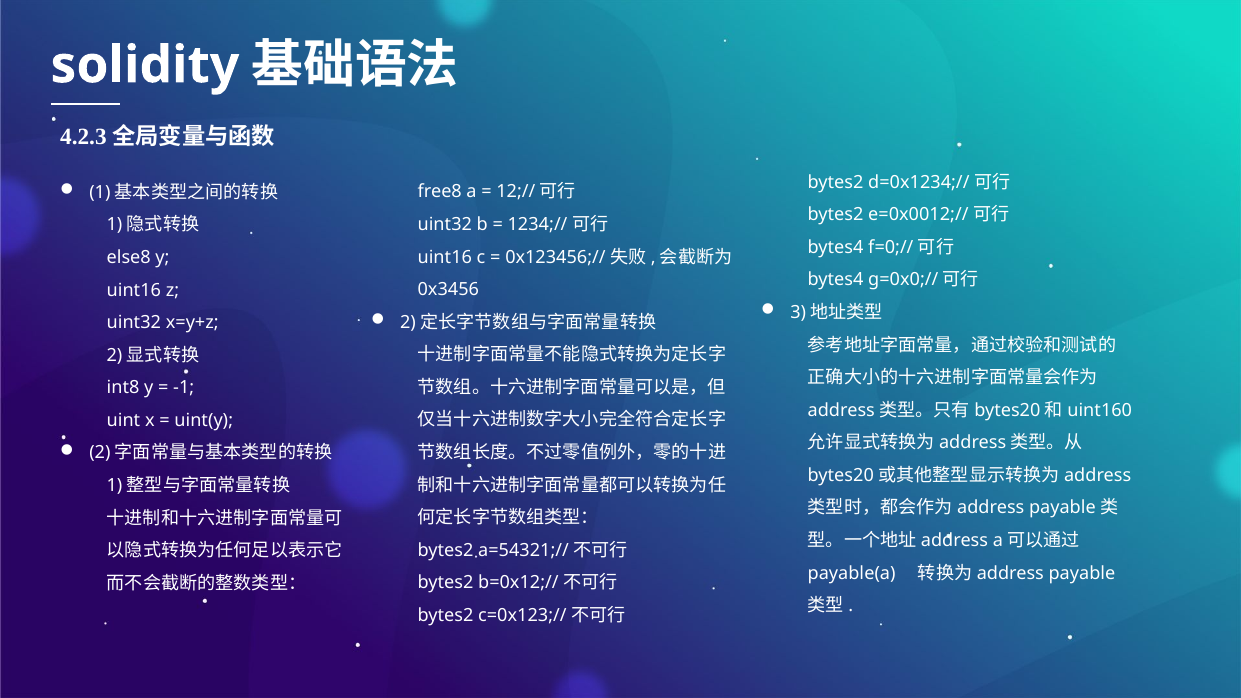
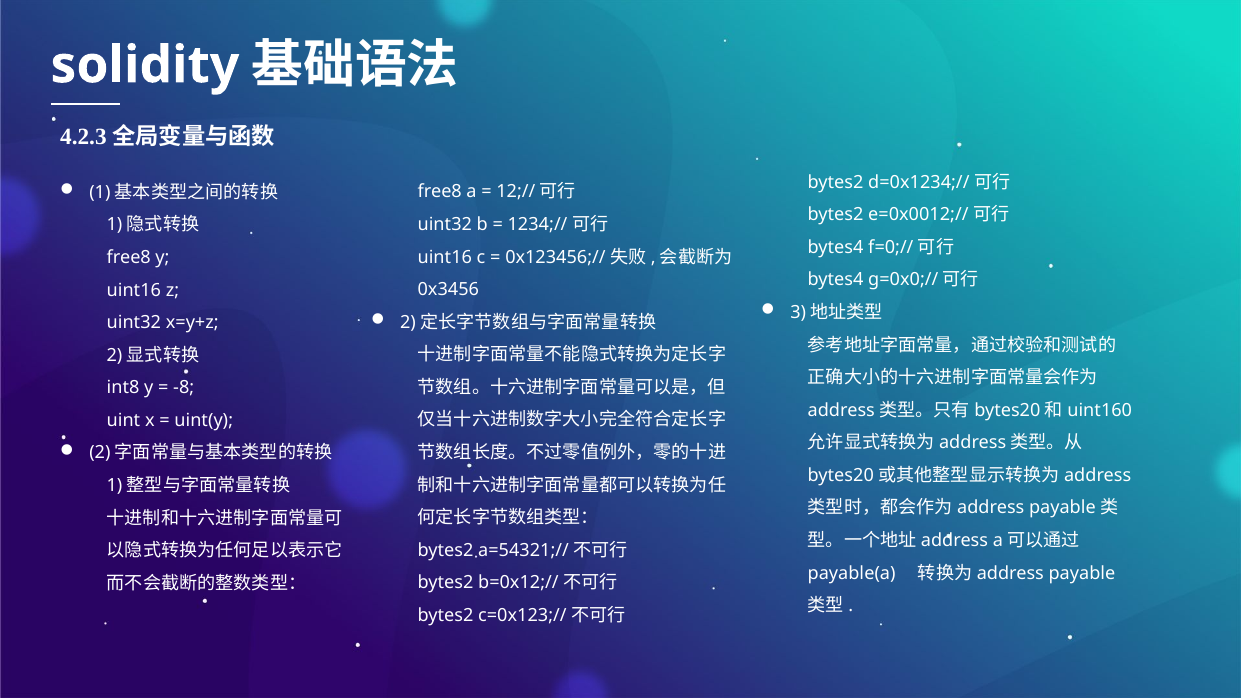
else8 at (129, 258): else8 -> free8
-1: -1 -> -8
